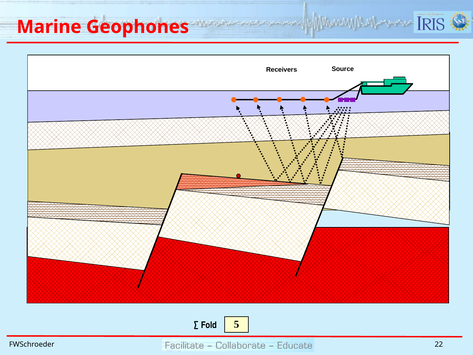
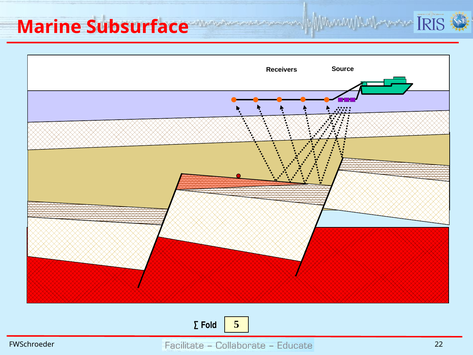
Geophones: Geophones -> Subsurface
